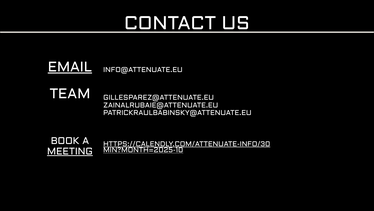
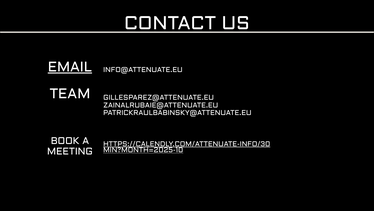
MEETING underline: present -> none
